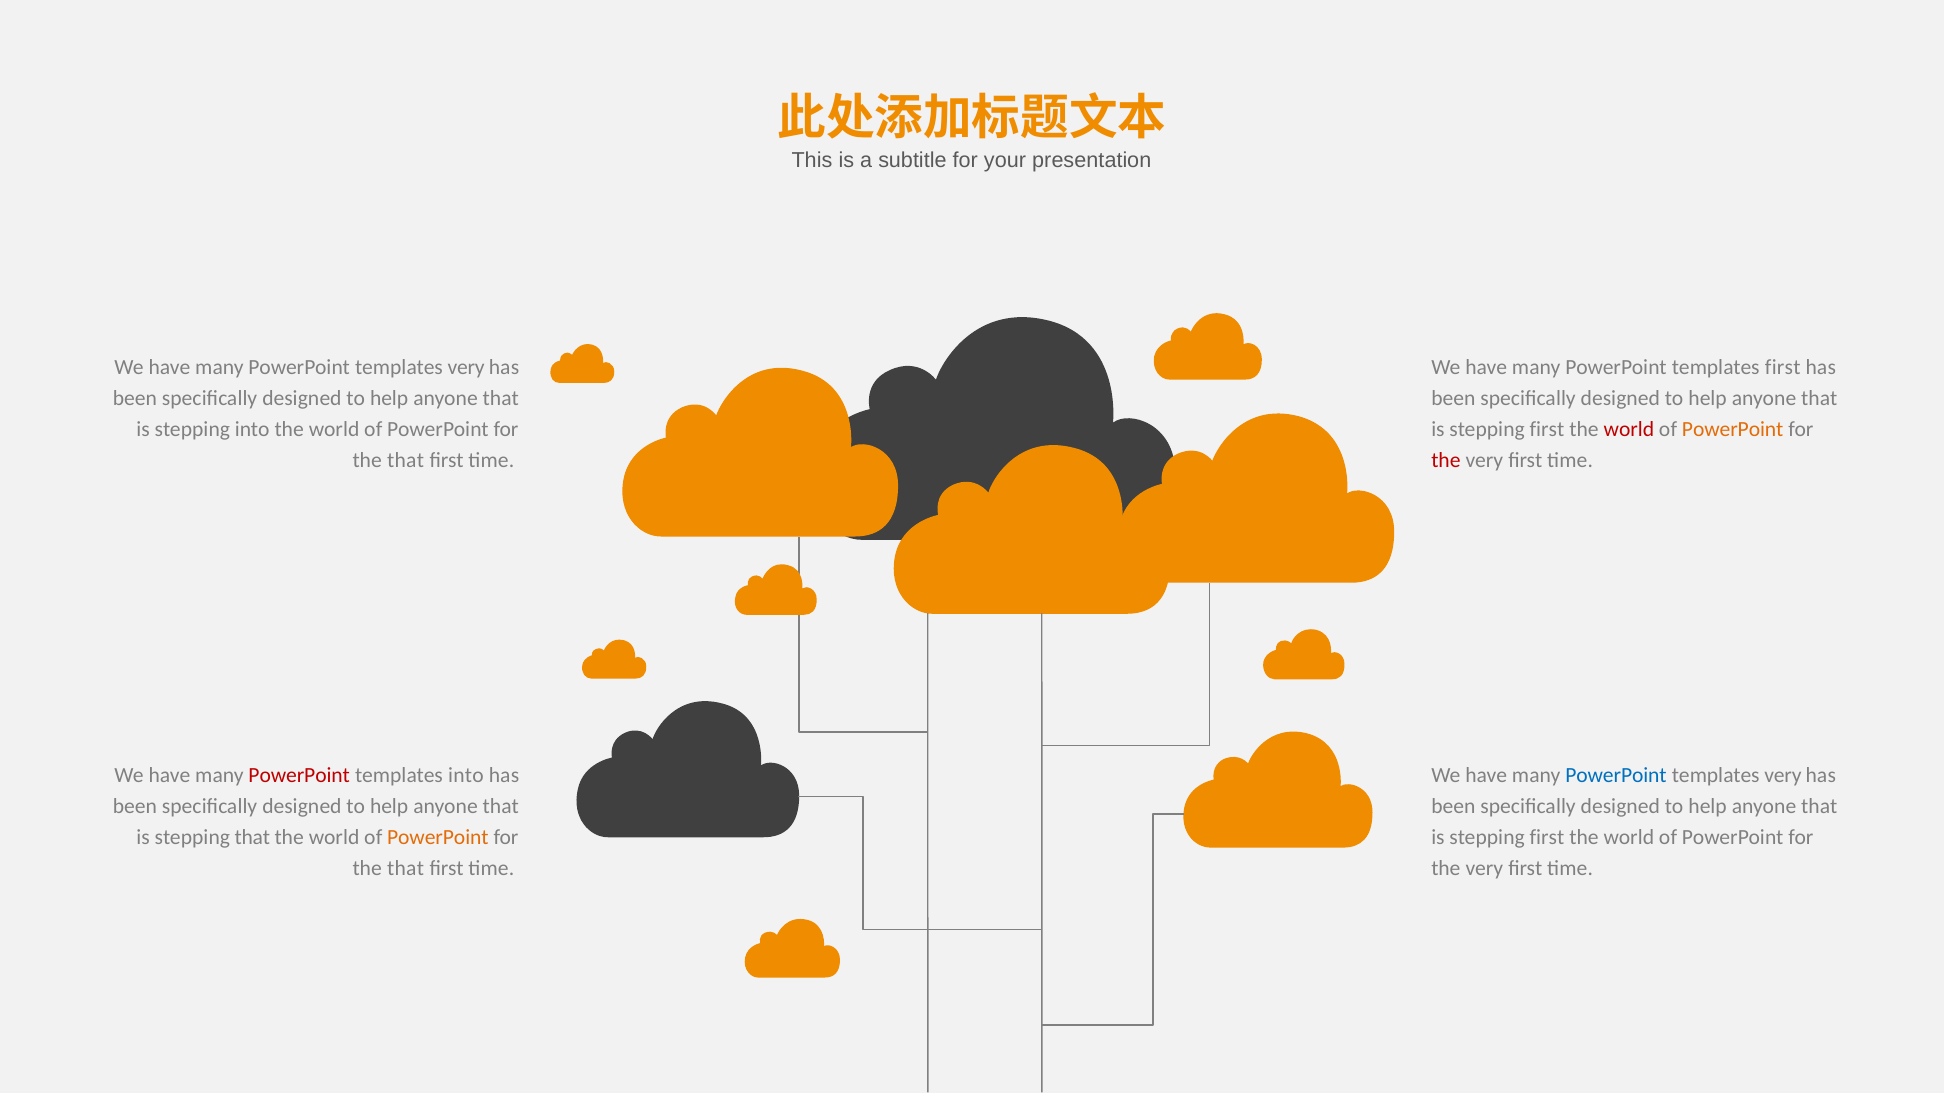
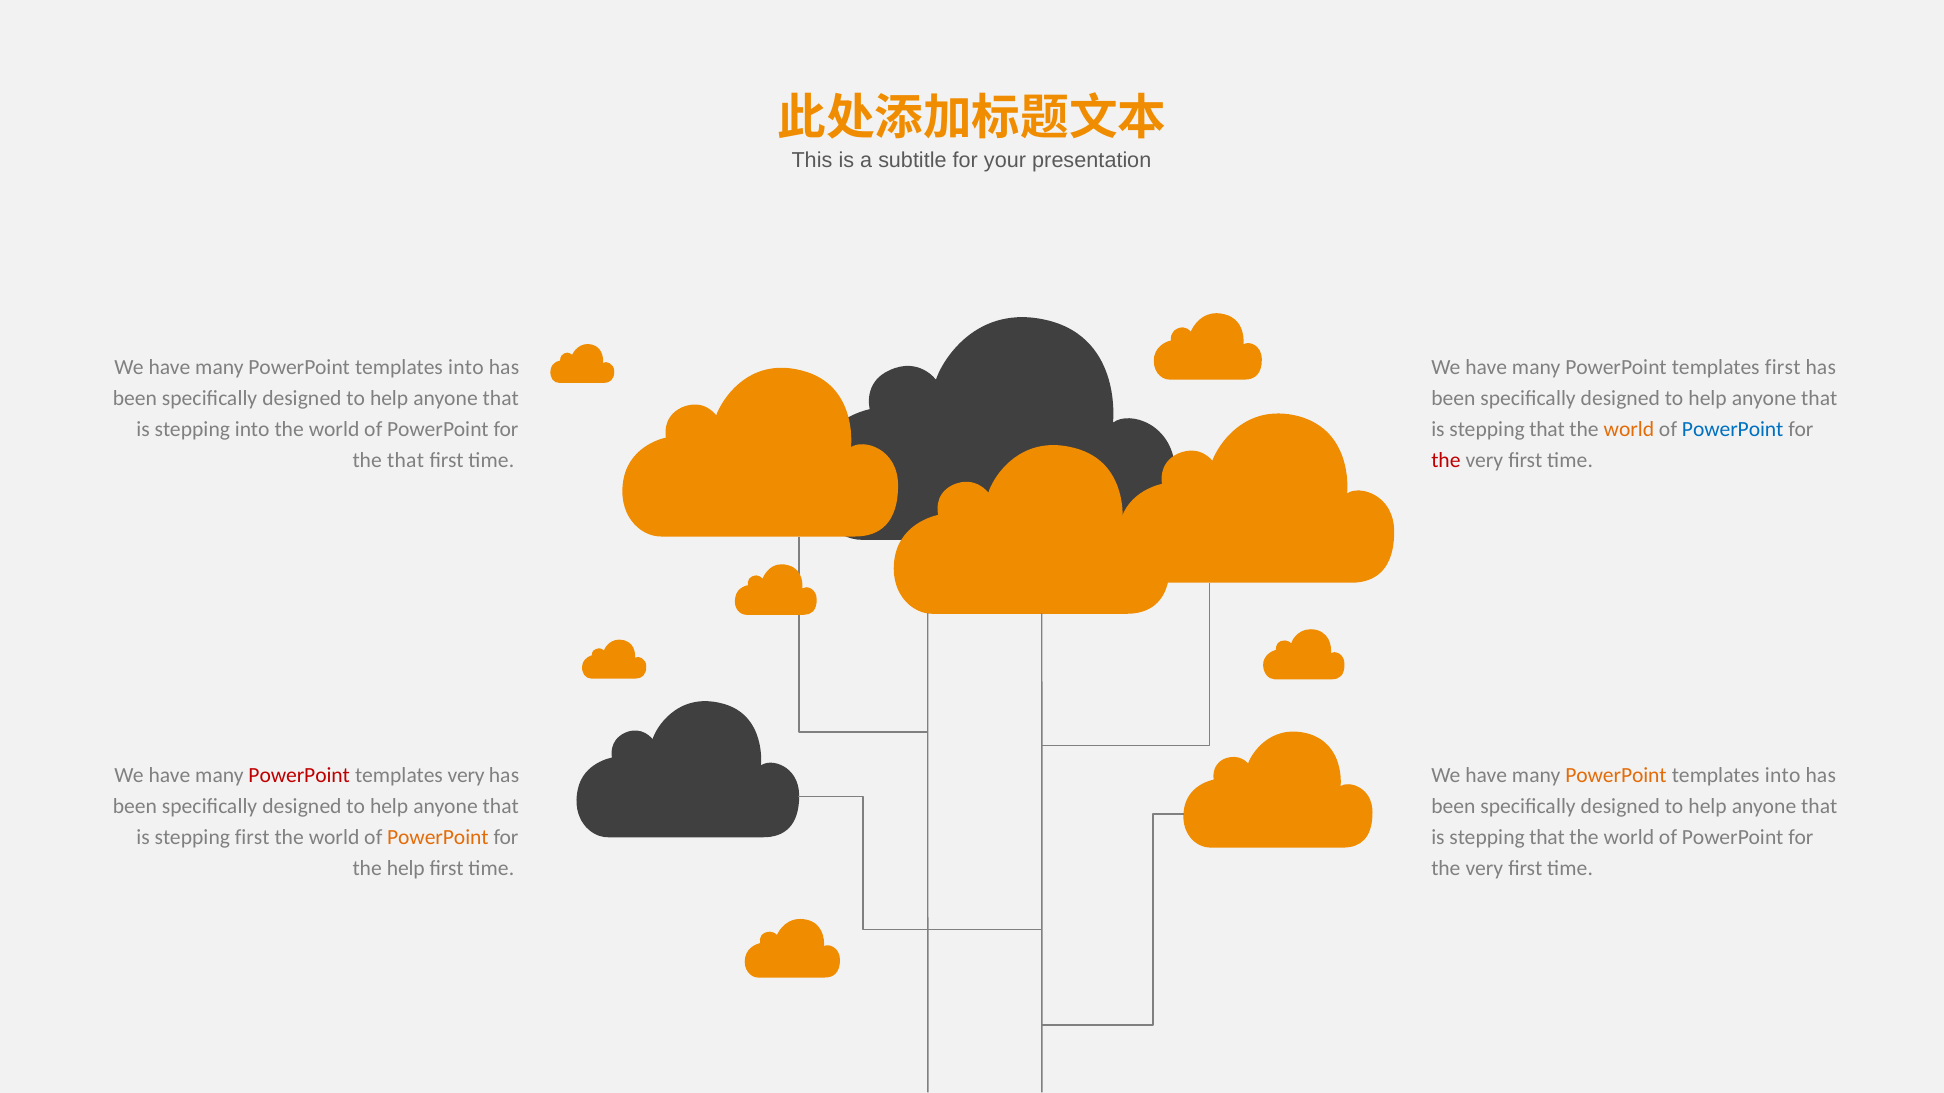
very at (466, 367): very -> into
first at (1547, 429): first -> that
world at (1629, 429) colour: red -> orange
PowerPoint at (1733, 429) colour: orange -> blue
templates into: into -> very
PowerPoint at (1616, 775) colour: blue -> orange
very at (1783, 775): very -> into
stepping that: that -> first
first at (1547, 837): first -> that
that at (406, 868): that -> help
